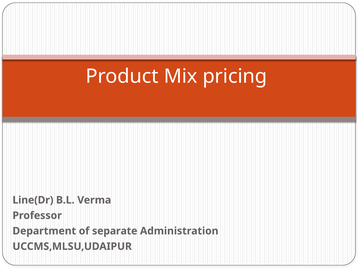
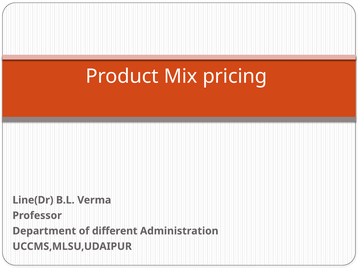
separate: separate -> different
